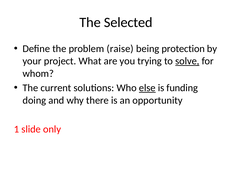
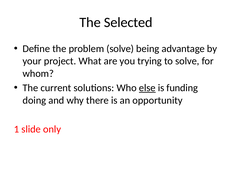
problem raise: raise -> solve
protection: protection -> advantage
solve at (187, 61) underline: present -> none
